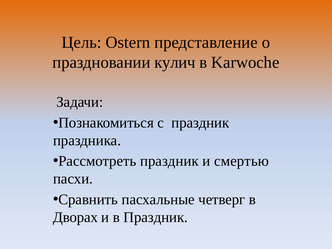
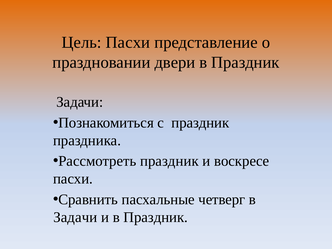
Цель Ostern: Ostern -> Пасхи
кулич: кулич -> двери
Karwoche at (245, 62): Karwoche -> Праздник
смертью: смертью -> воскресе
Дворах at (75, 217): Дворах -> Задачи
